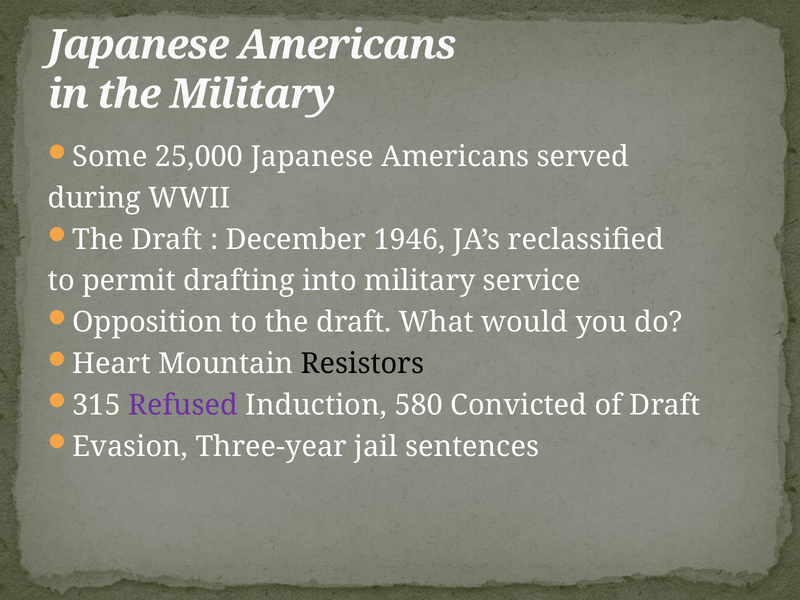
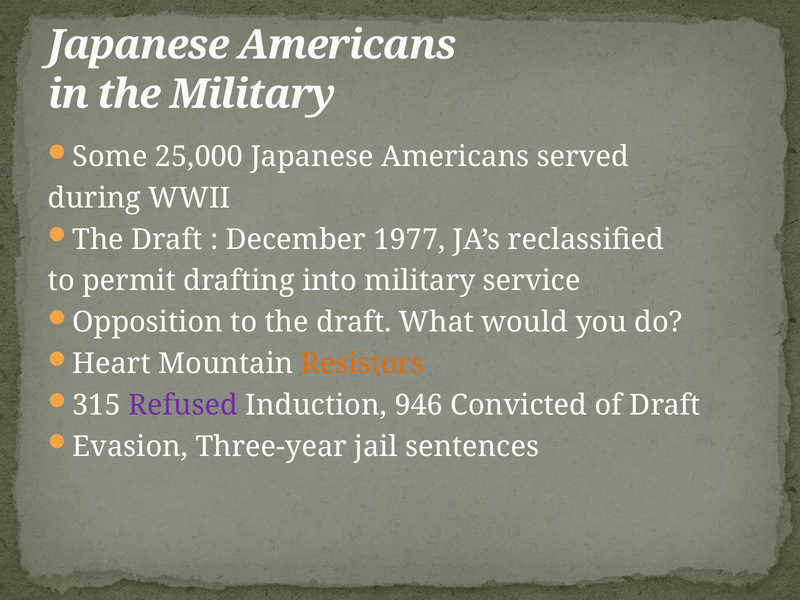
1946: 1946 -> 1977
Resistors colour: black -> orange
580: 580 -> 946
